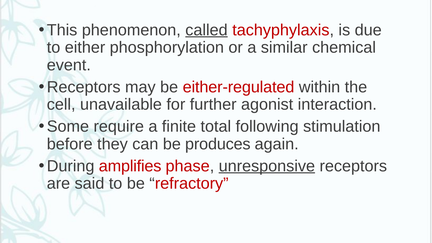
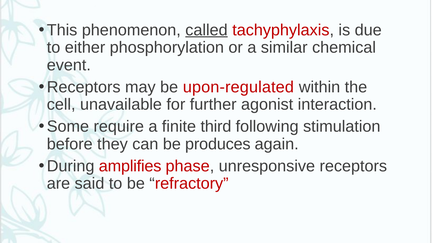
either-regulated: either-regulated -> upon-regulated
total: total -> third
unresponsive underline: present -> none
